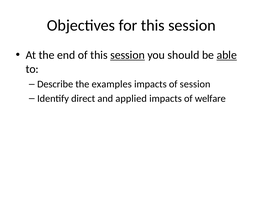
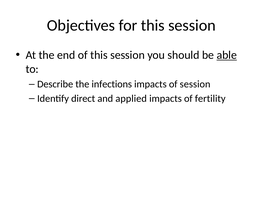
session at (127, 55) underline: present -> none
examples: examples -> infections
welfare: welfare -> fertility
